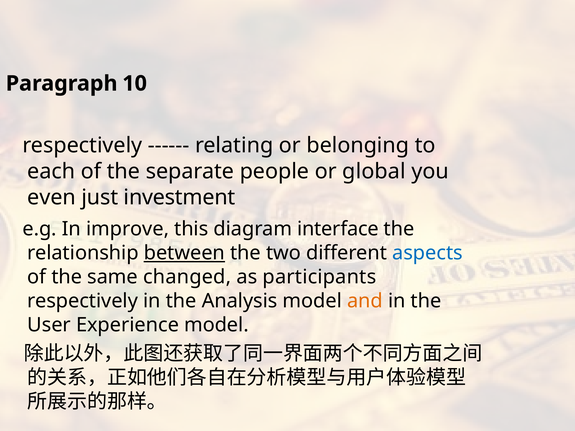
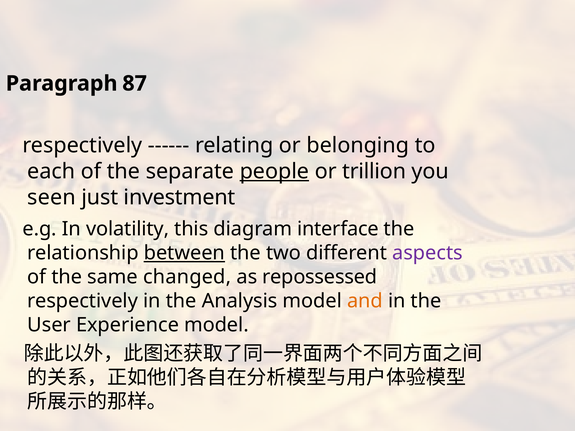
10: 10 -> 87
people underline: none -> present
global: global -> trillion
even: even -> seen
improve: improve -> volatility
aspects colour: blue -> purple
participants: participants -> repossessed
